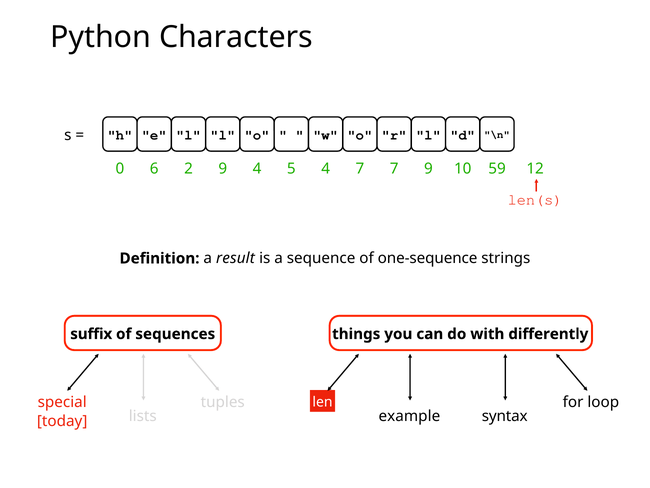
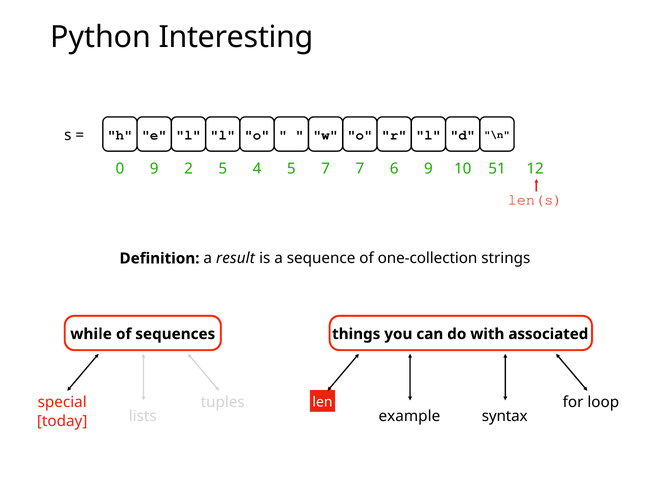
Characters: Characters -> Interesting
0 6: 6 -> 9
2 9: 9 -> 5
5 4: 4 -> 7
7 7: 7 -> 6
59: 59 -> 51
one-sequence: one-sequence -> one-collection
suffix: suffix -> while
differently: differently -> associated
